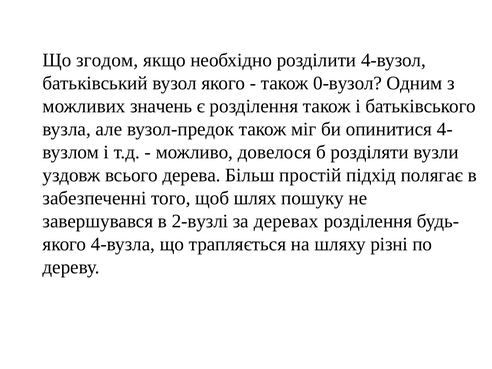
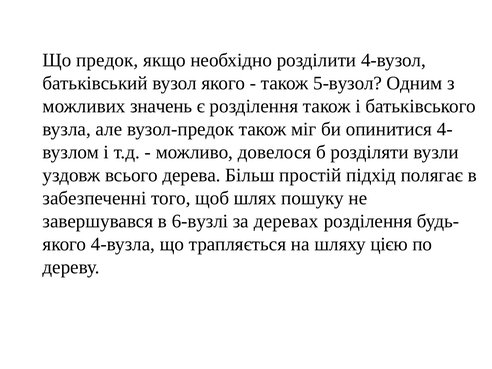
згодом: згодом -> предок
0-вузол: 0-вузол -> 5-вузол
2-вузлі: 2-вузлі -> 6-вузлі
різні: різні -> цією
